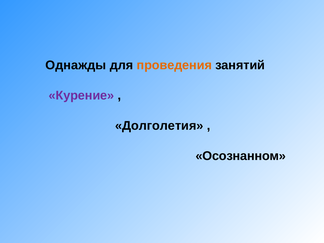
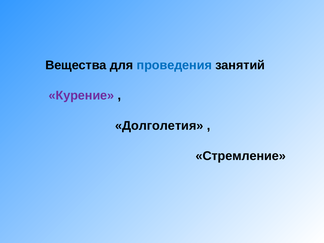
Однажды: Однажды -> Вещества
проведения colour: orange -> blue
Осознанном: Осознанном -> Стремление
